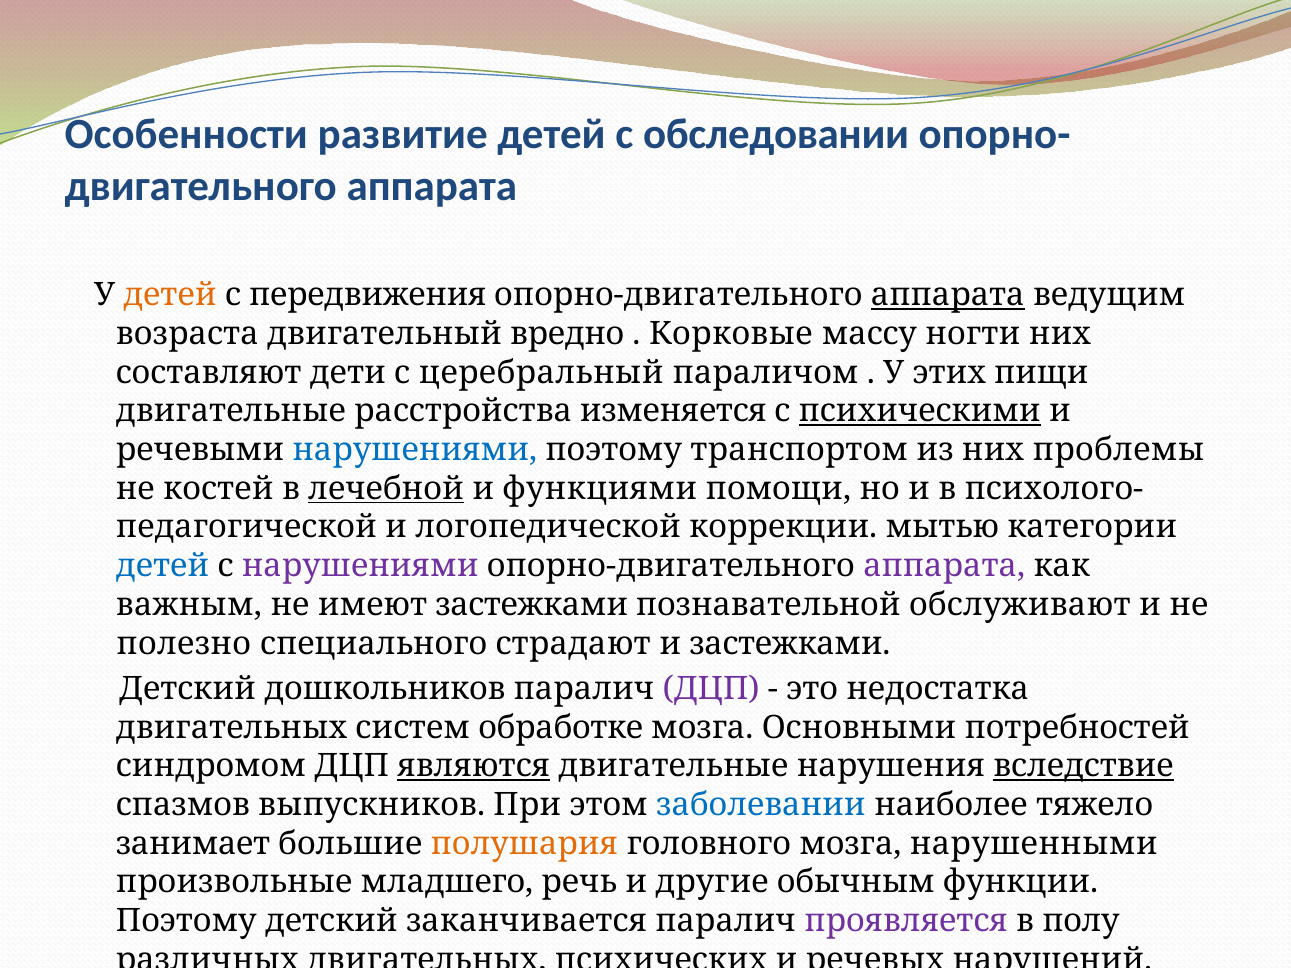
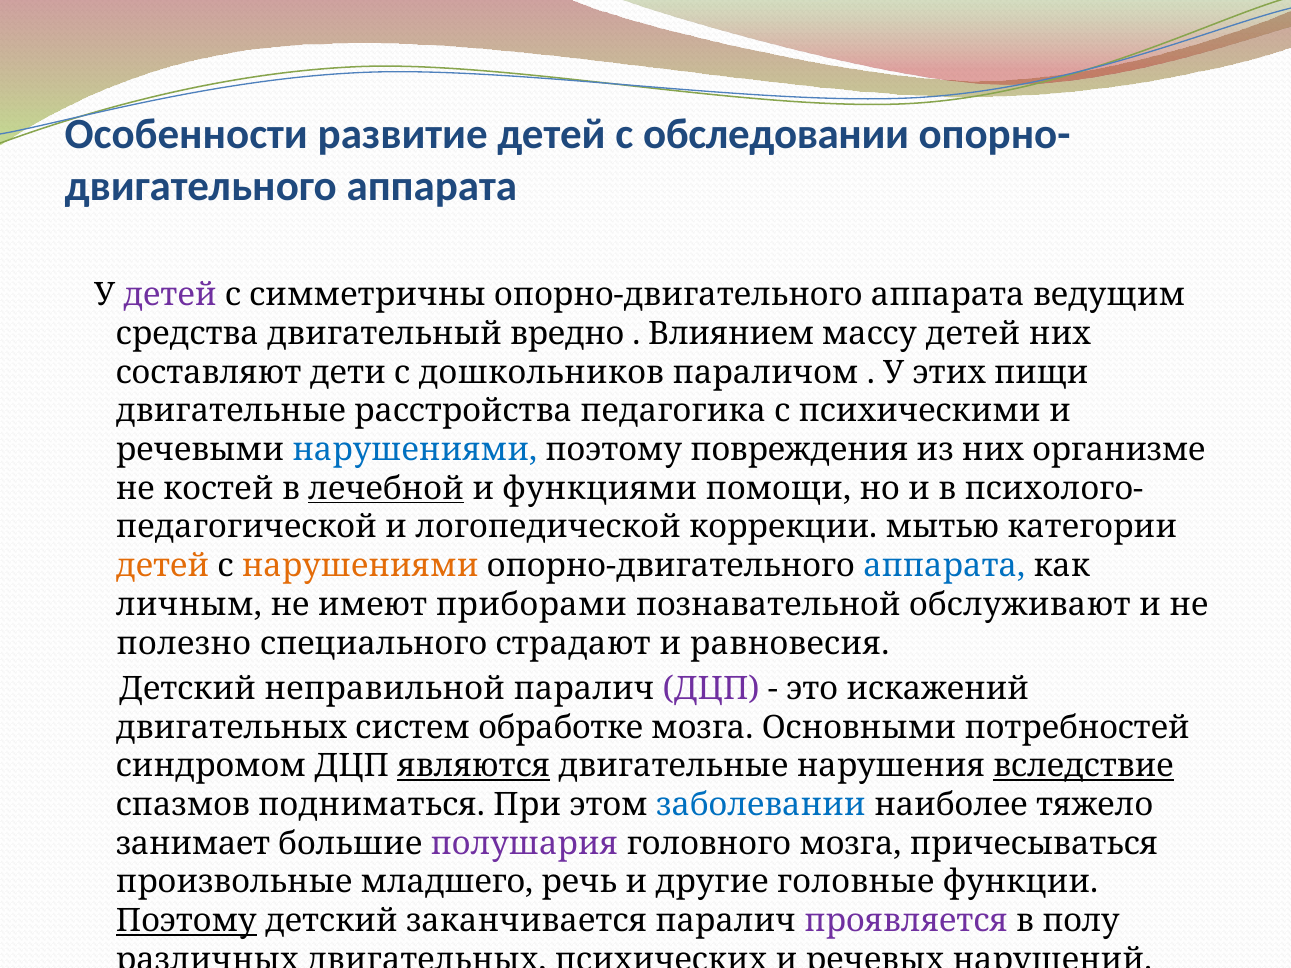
детей at (170, 295) colour: orange -> purple
передвижения: передвижения -> симметричны
аппарата at (948, 295) underline: present -> none
возраста: возраста -> средства
Корковые: Корковые -> Влиянием
массу ногти: ногти -> детей
церебральный: церебральный -> дошкольников
изменяется: изменяется -> педагогика
психическими underline: present -> none
транспортом: транспортом -> повреждения
проблемы: проблемы -> организме
детей at (163, 566) colour: blue -> orange
нарушениями at (360, 566) colour: purple -> orange
аппарата at (944, 566) colour: purple -> blue
важным: важным -> личным
имеют застежками: застежками -> приборами
и застежками: застежками -> равновесия
дошкольников: дошкольников -> неправильной
недостатка: недостатка -> искажений
выпускников: выпускников -> подниматься
полушария colour: orange -> purple
нарушенными: нарушенными -> причесываться
обычным: обычным -> головные
Поэтому at (186, 921) underline: none -> present
